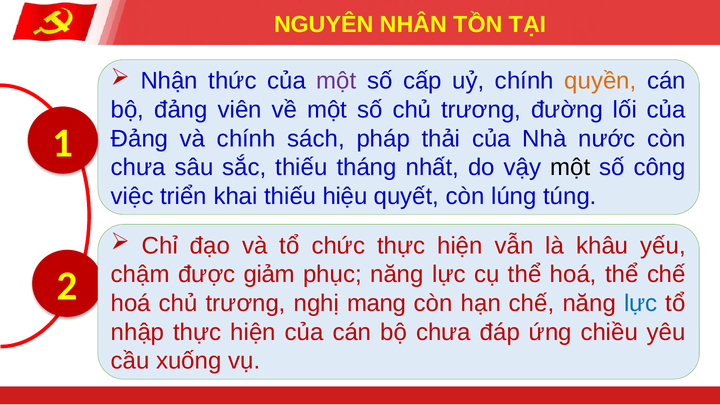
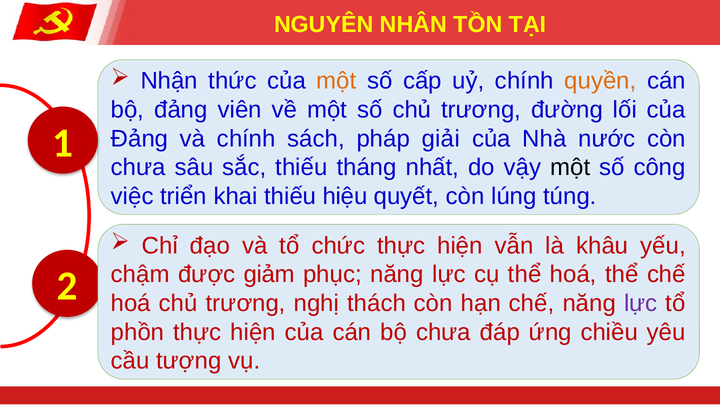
một at (336, 81) colour: purple -> orange
thải: thải -> giải
mang: mang -> thách
lực at (641, 303) colour: blue -> purple
nhập: nhập -> phồn
xuống: xuống -> tượng
